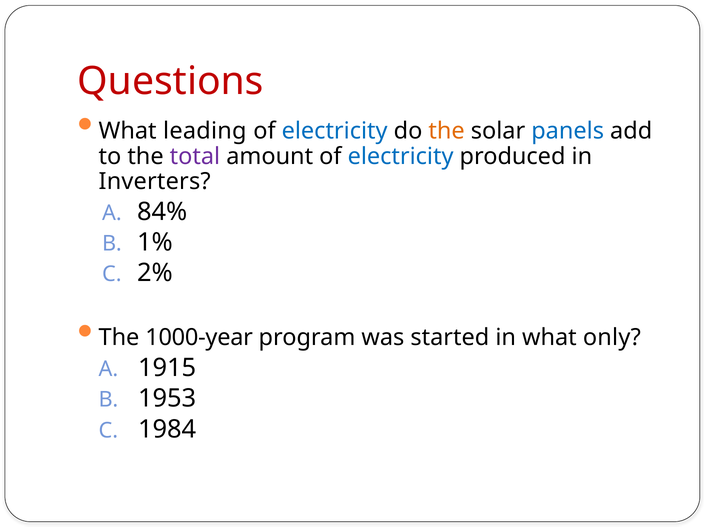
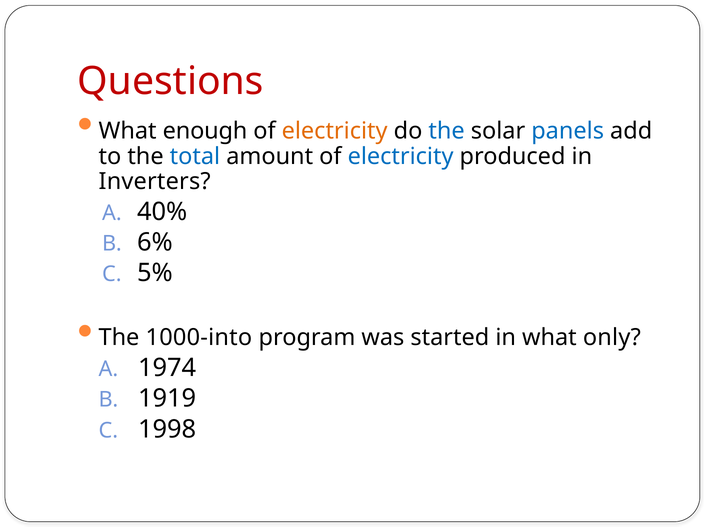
leading: leading -> enough
electricity at (335, 131) colour: blue -> orange
the at (447, 131) colour: orange -> blue
total colour: purple -> blue
84%: 84% -> 40%
1%: 1% -> 6%
2%: 2% -> 5%
1000-year: 1000-year -> 1000-into
1915: 1915 -> 1974
1953: 1953 -> 1919
1984: 1984 -> 1998
